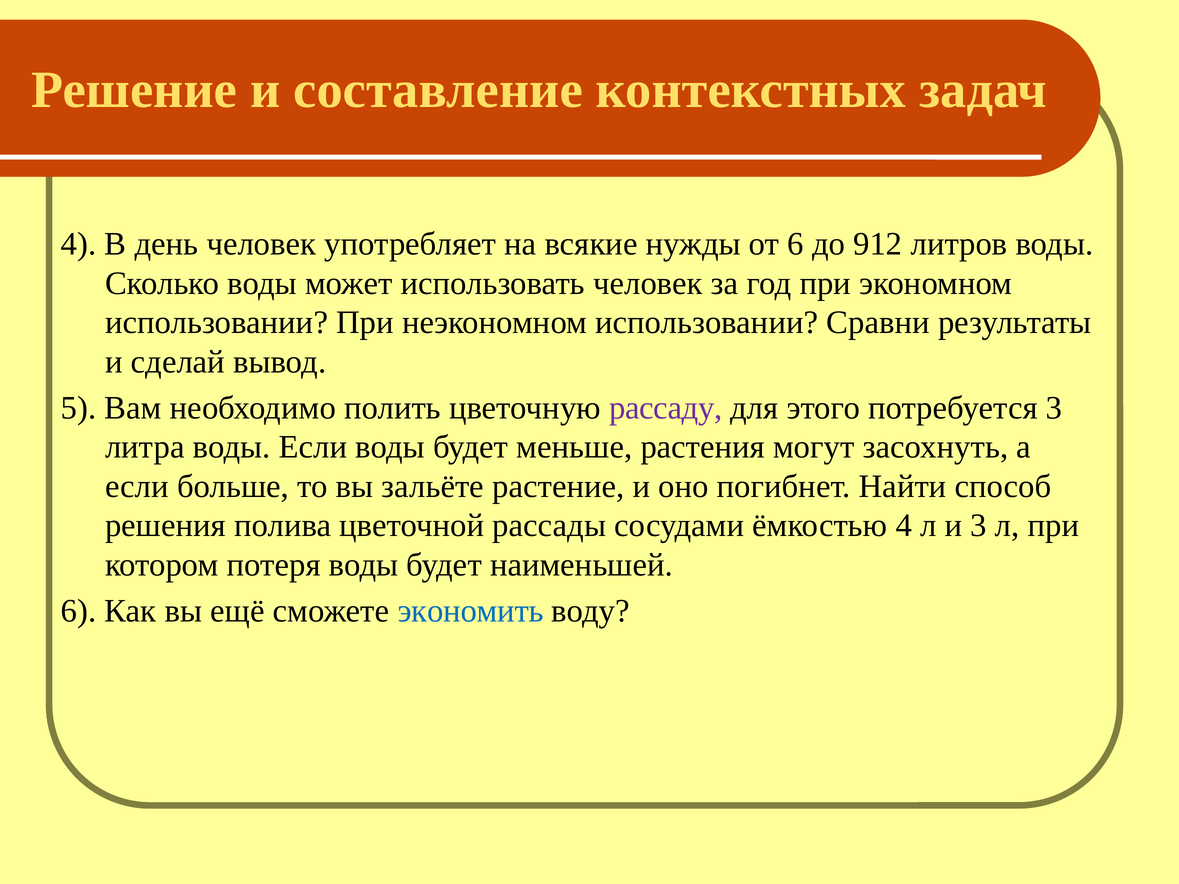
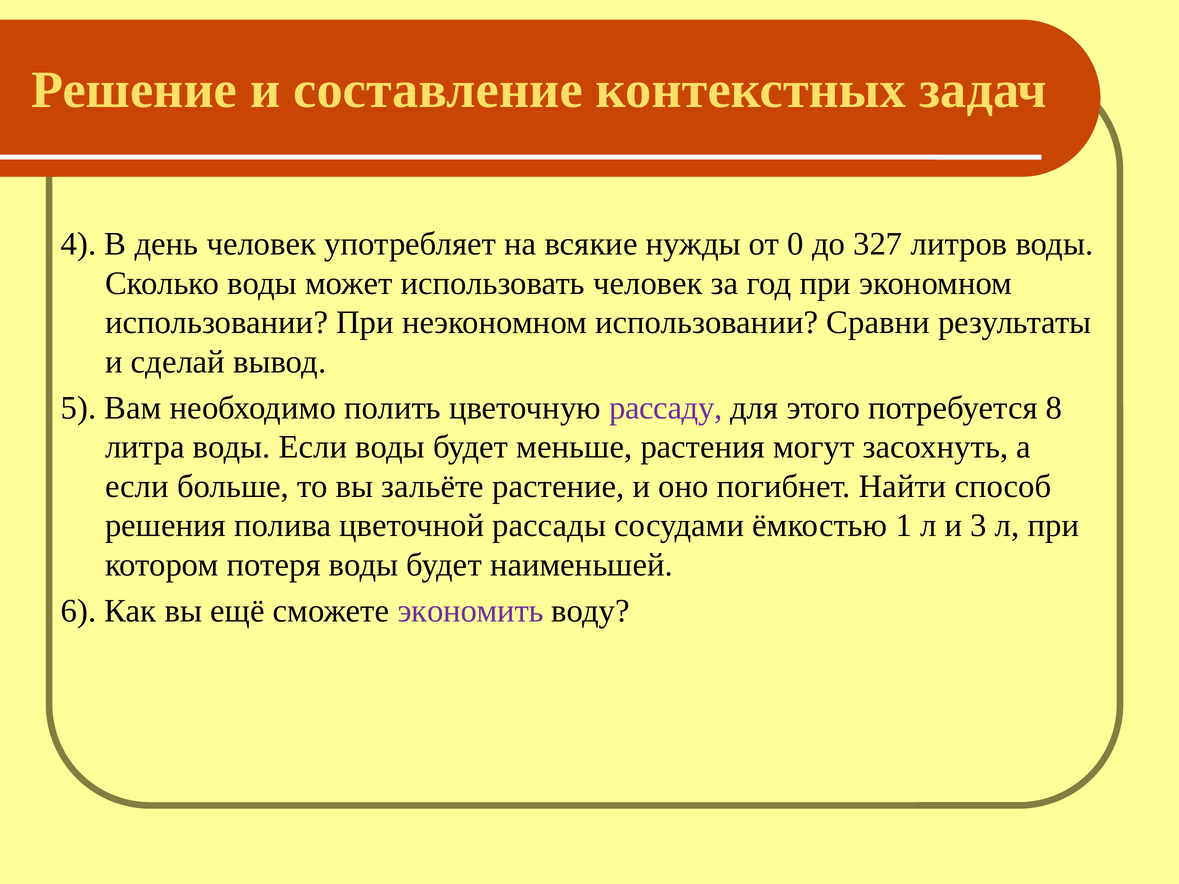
от 6: 6 -> 0
912: 912 -> 327
потребуется 3: 3 -> 8
ёмкостью 4: 4 -> 1
экономить colour: blue -> purple
